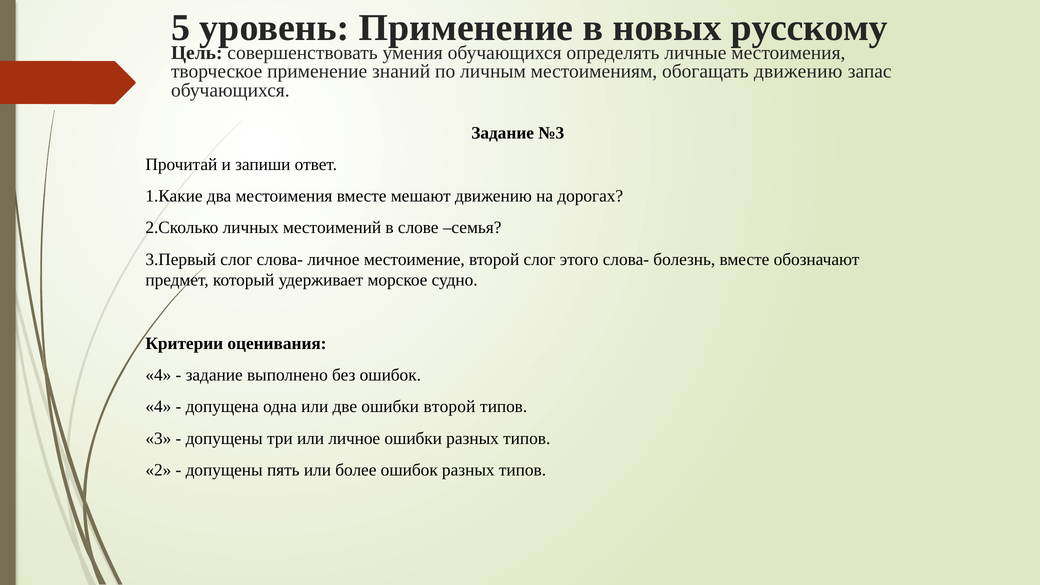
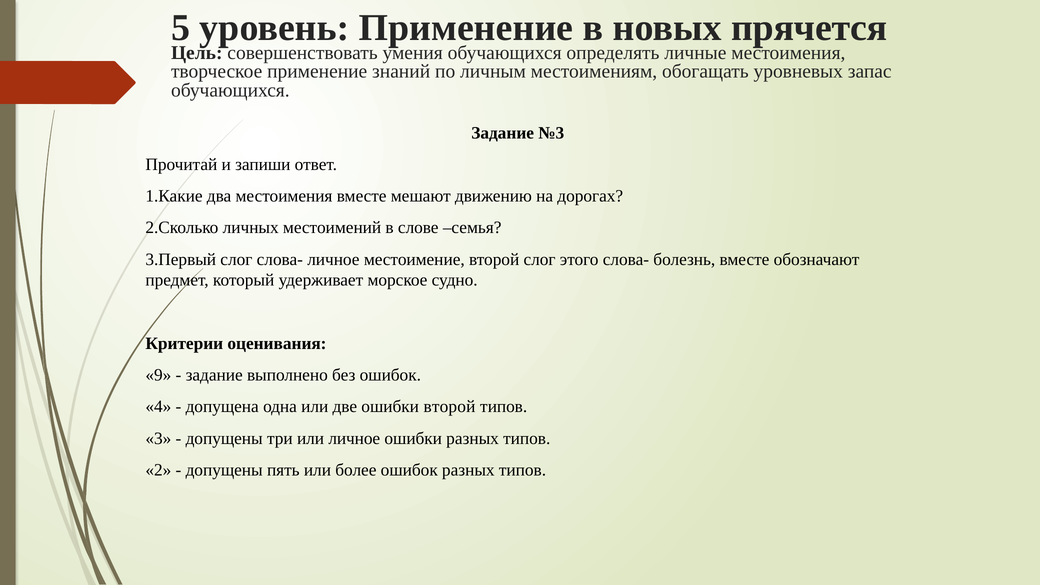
русскому: русскому -> прячется
обогащать движению: движению -> уровневых
4 at (158, 375): 4 -> 9
